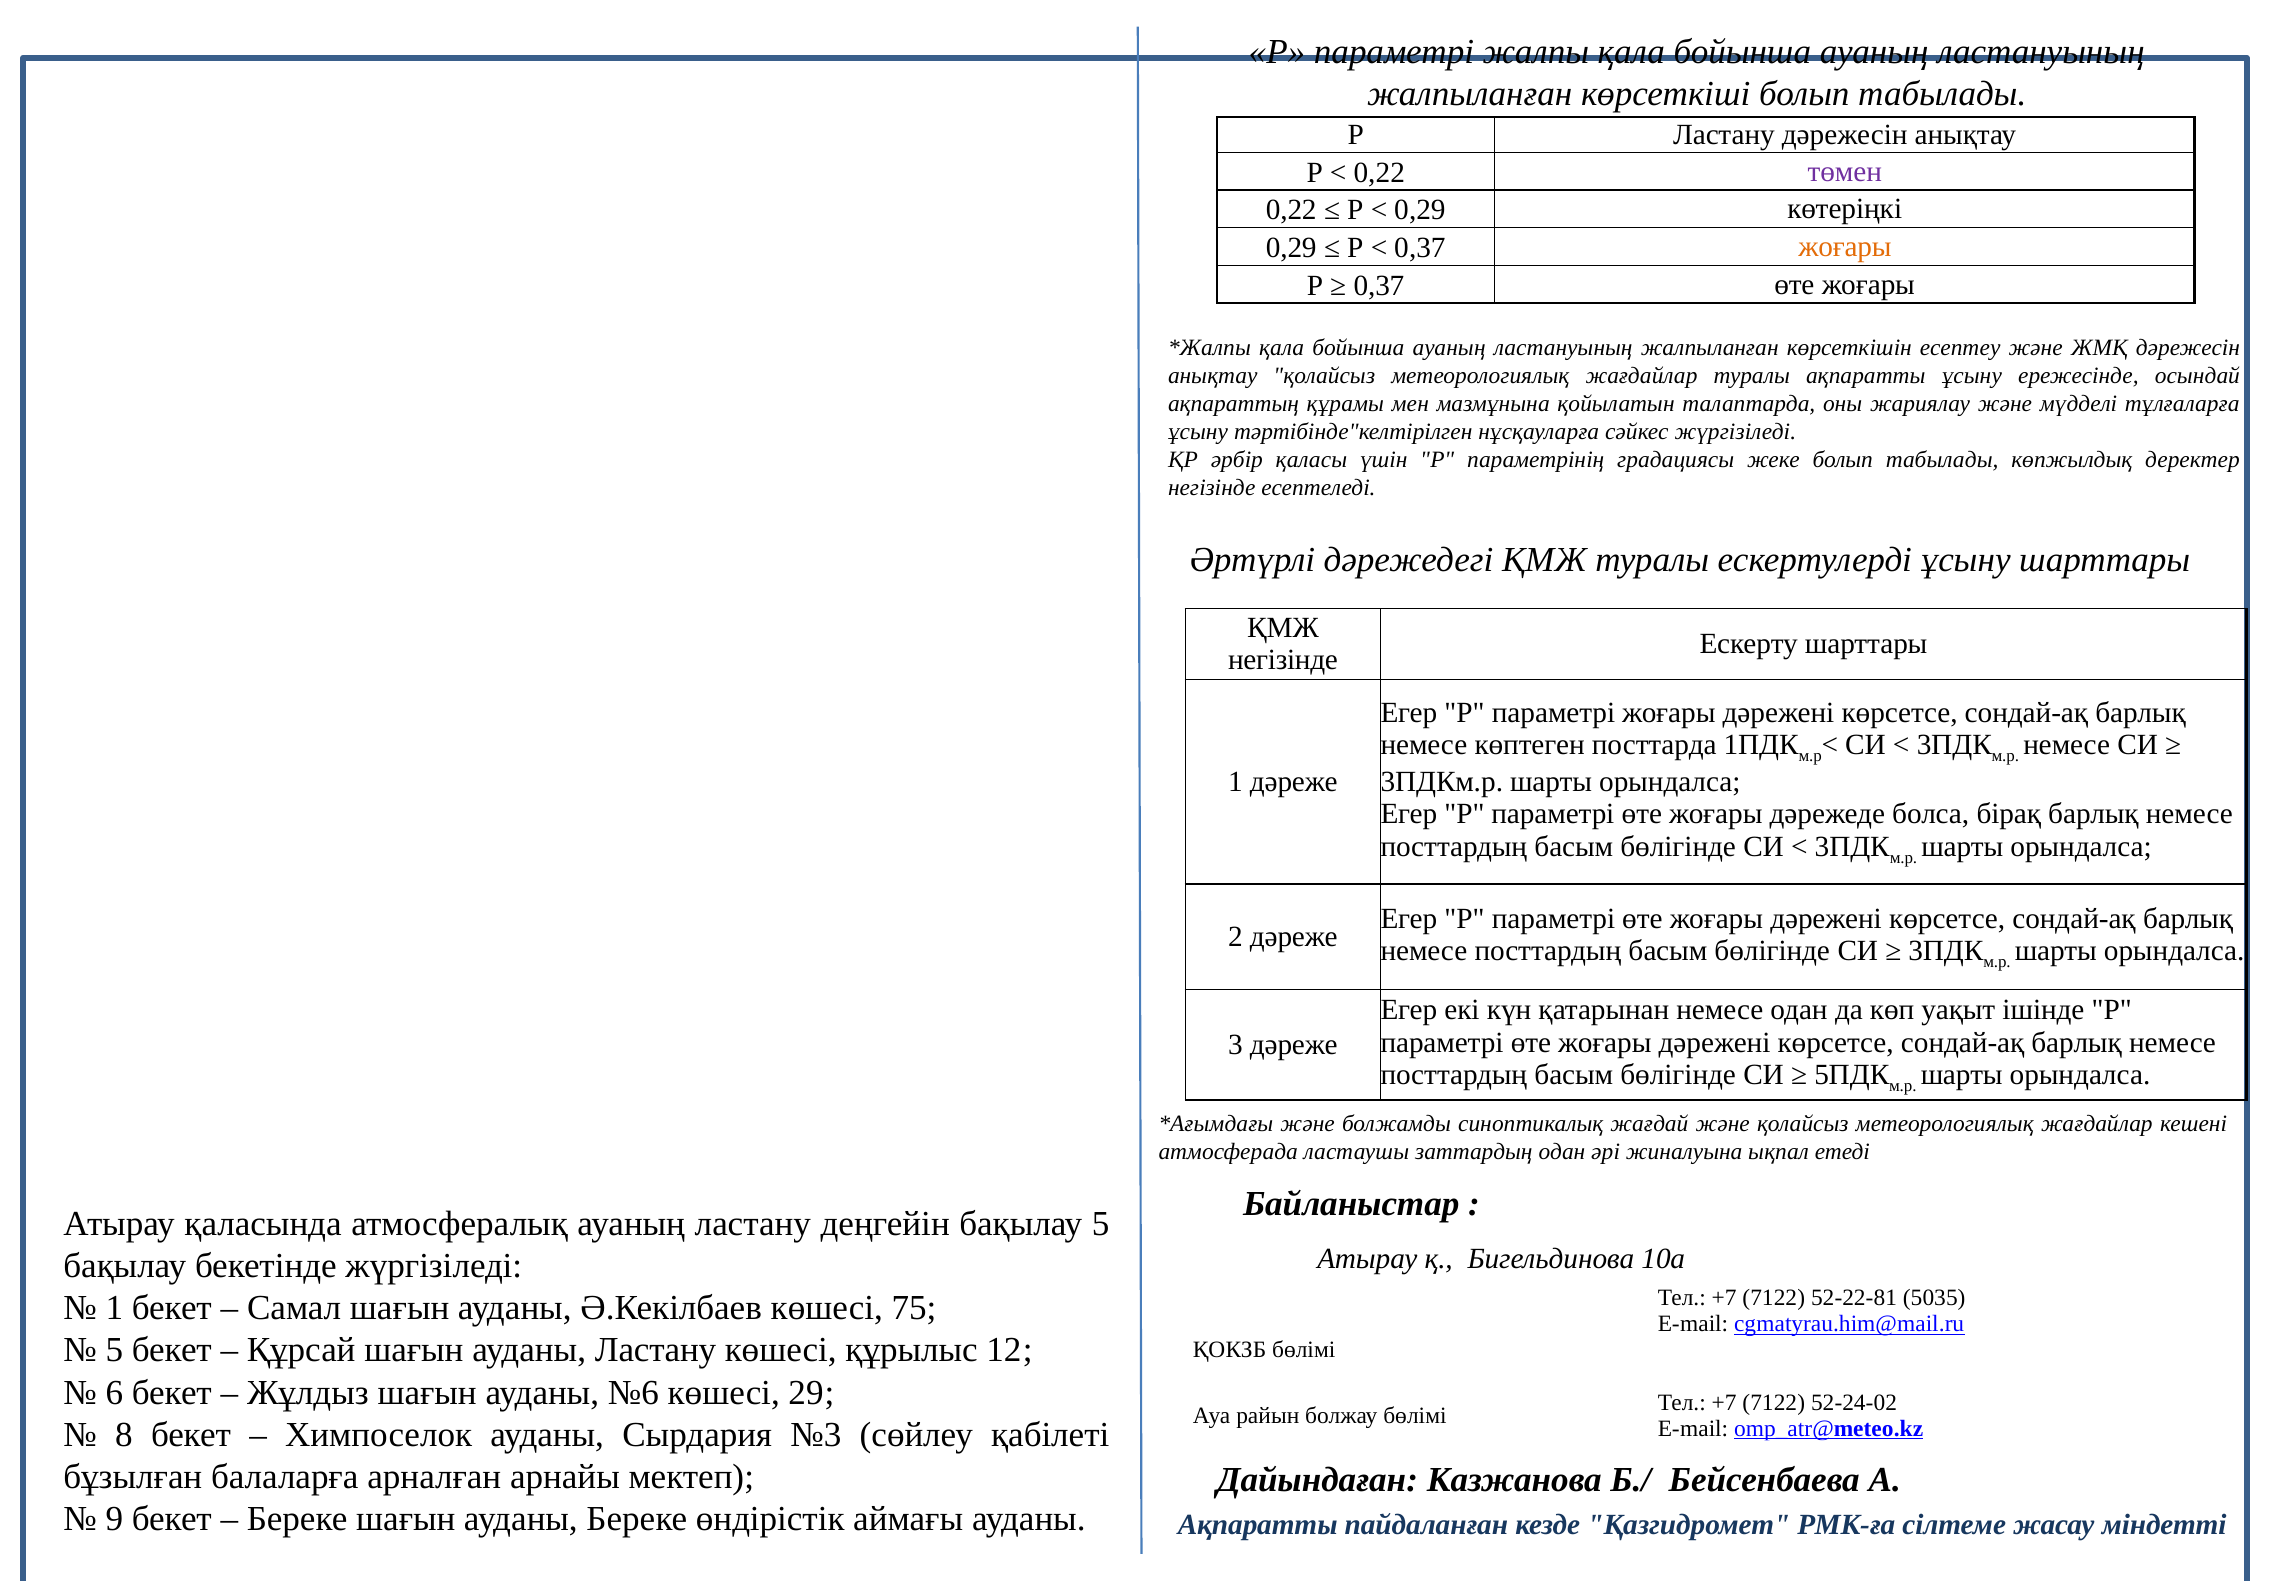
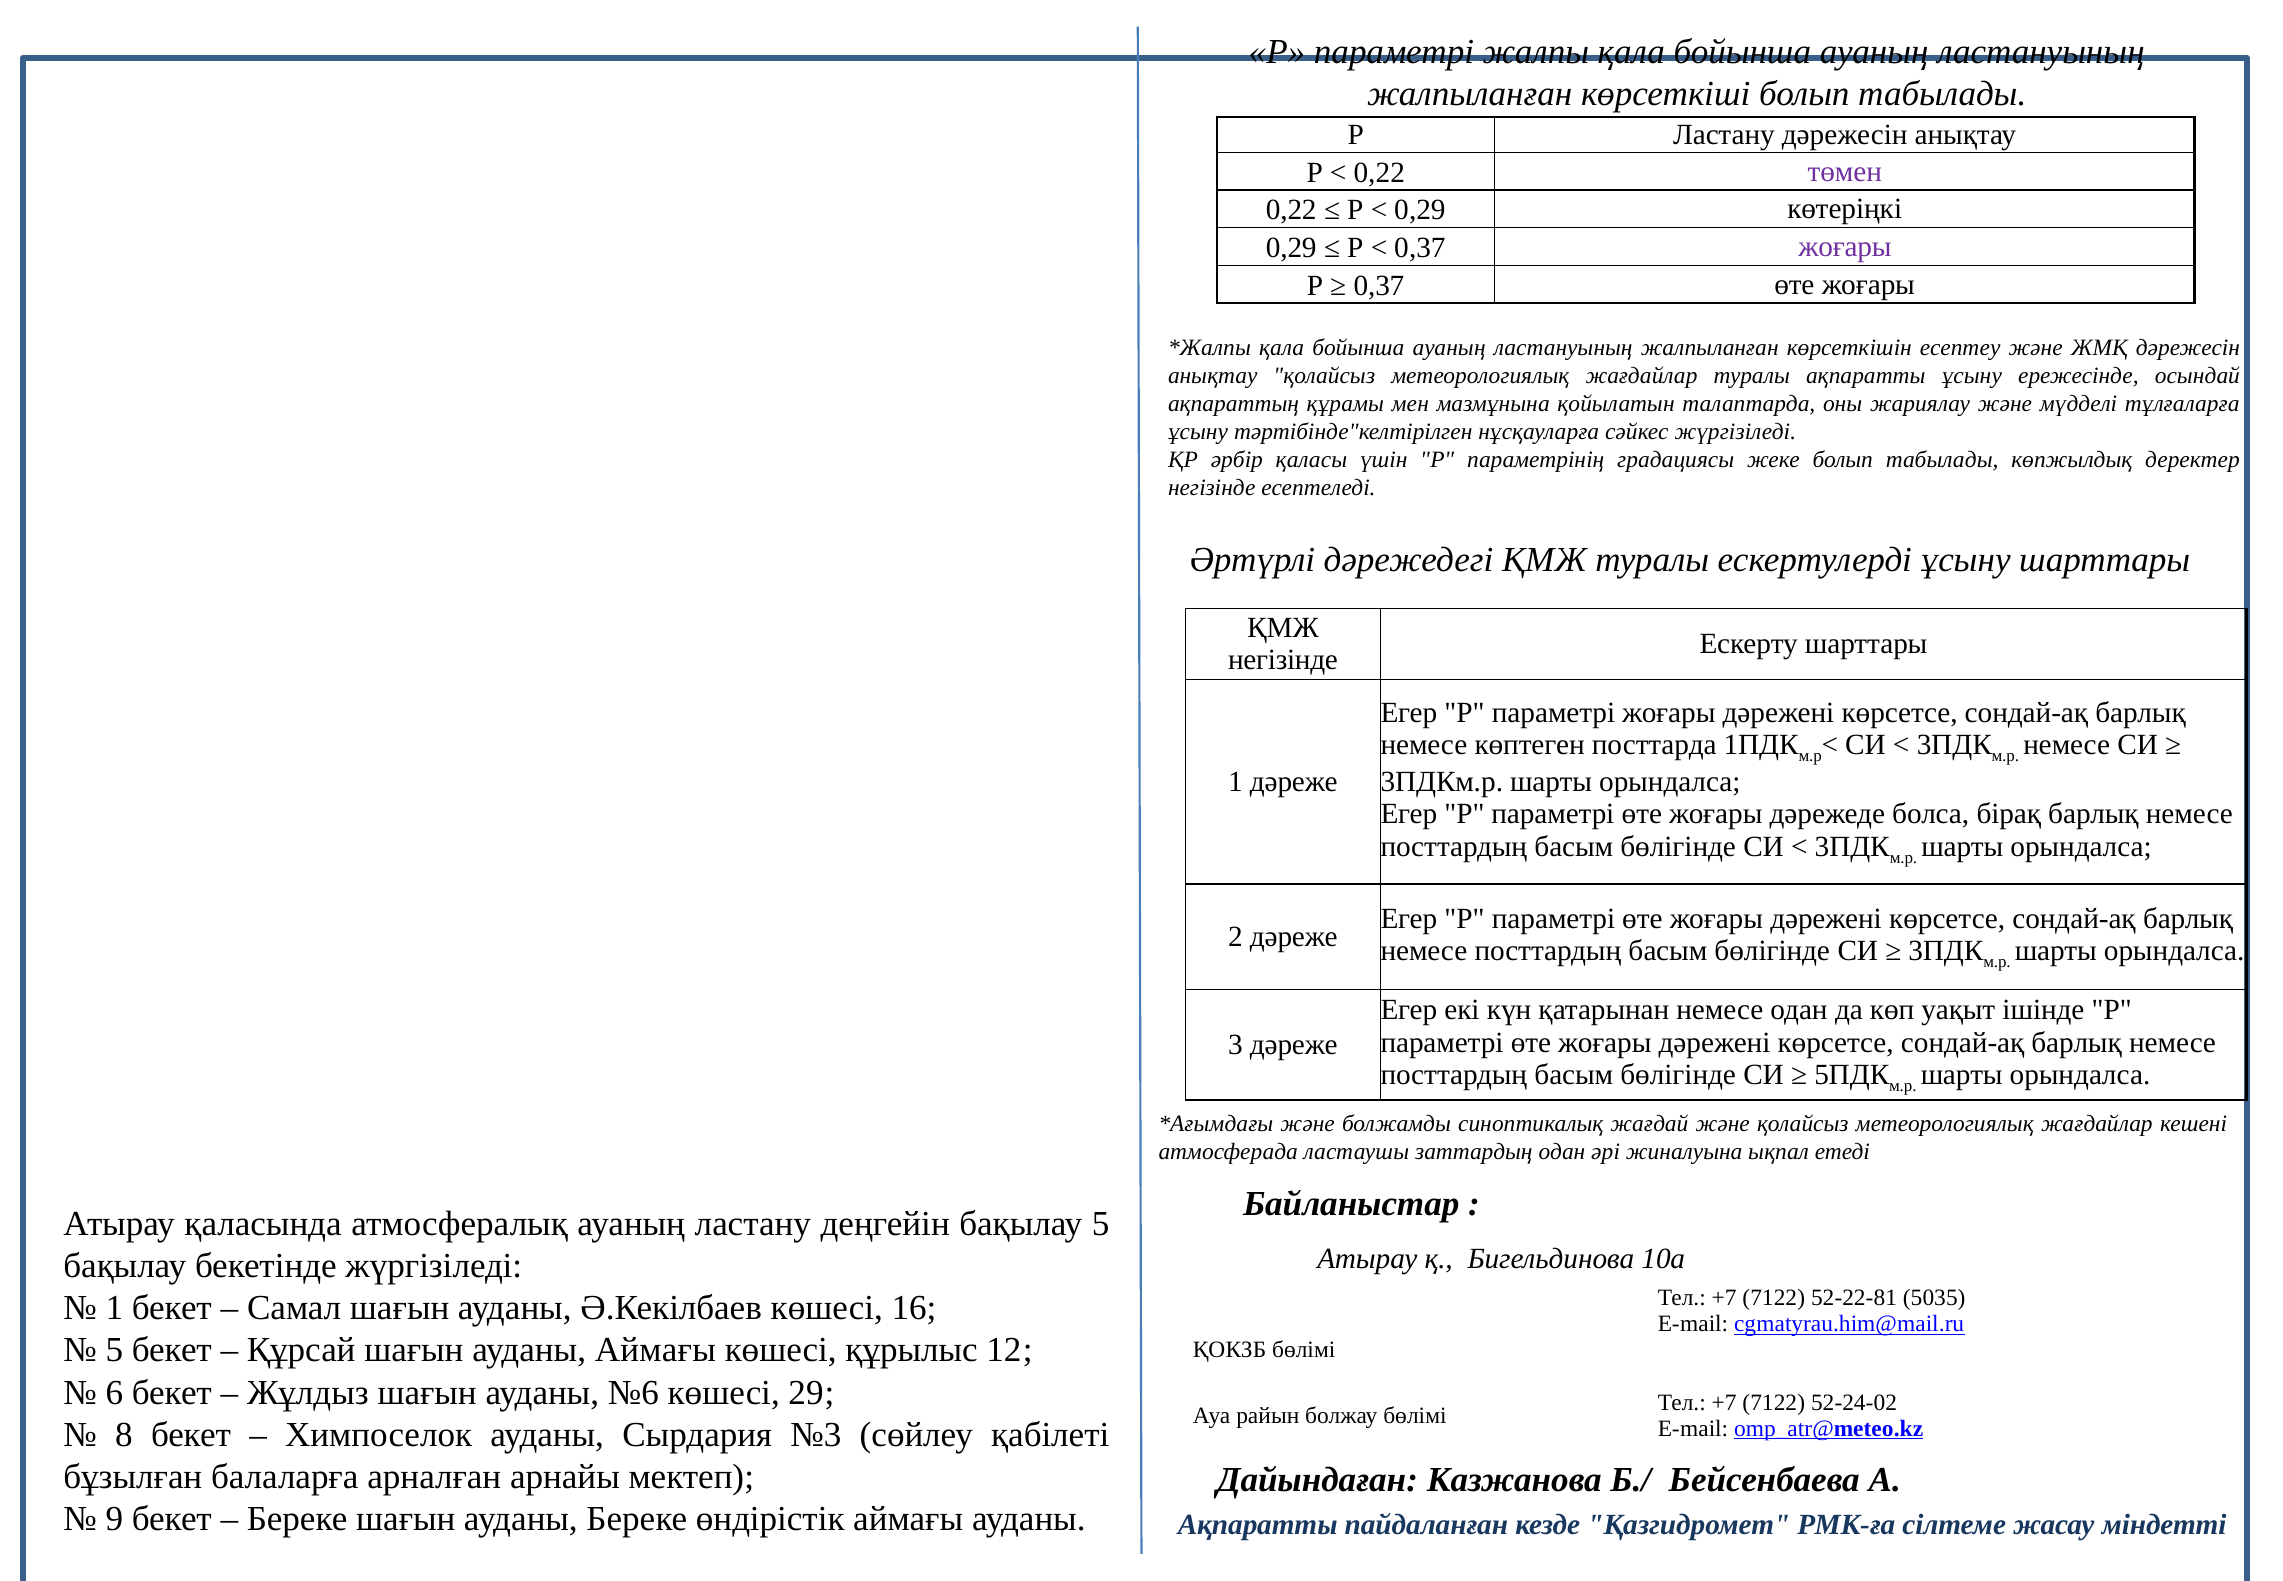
жоғары at (1845, 247) colour: orange -> purple
75: 75 -> 16
ауданы Ластану: Ластану -> Аймағы
